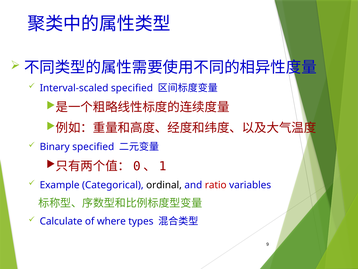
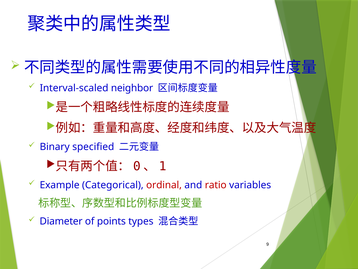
Interval-scaled specified: specified -> neighbor
ordinal colour: black -> red
Calculate: Calculate -> Diameter
where: where -> points
